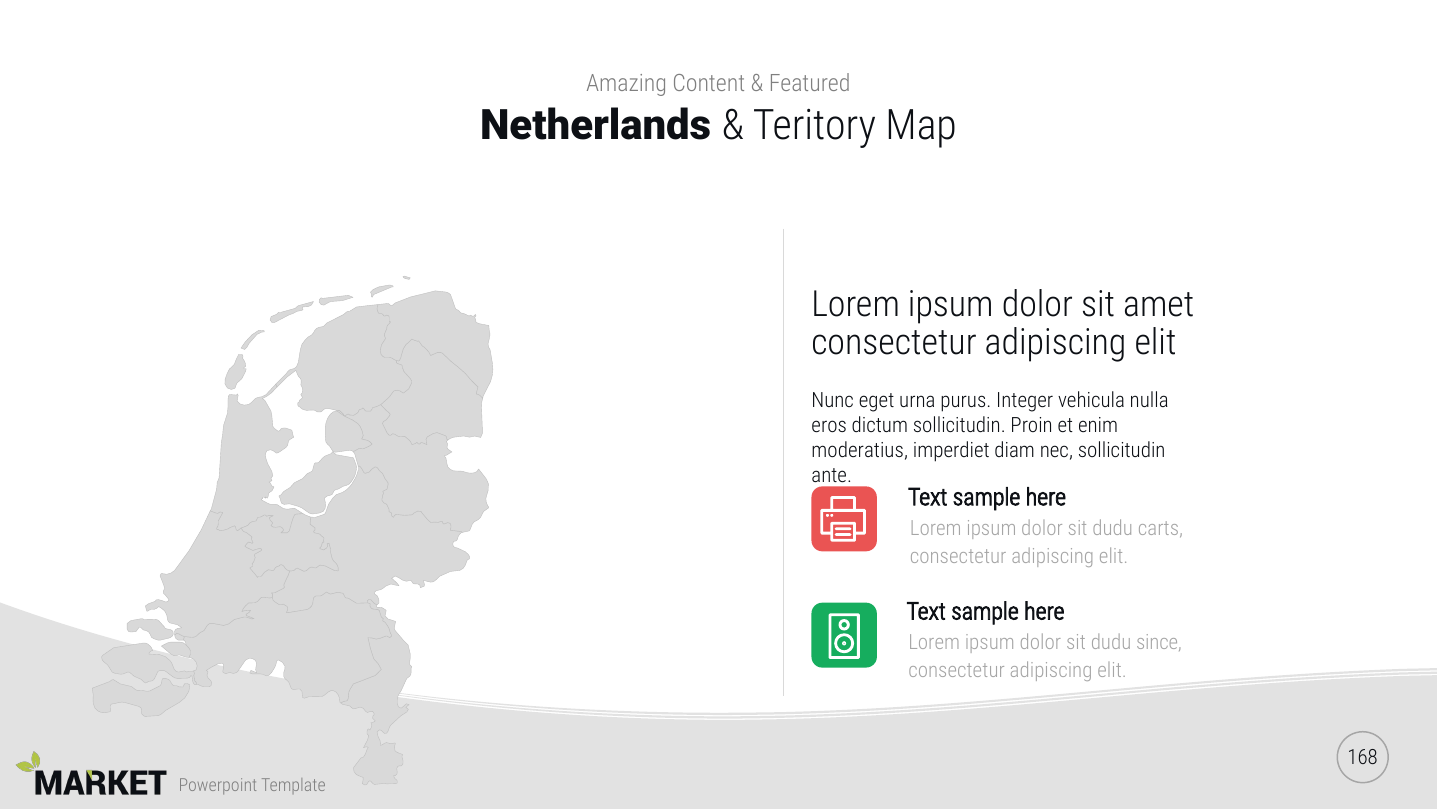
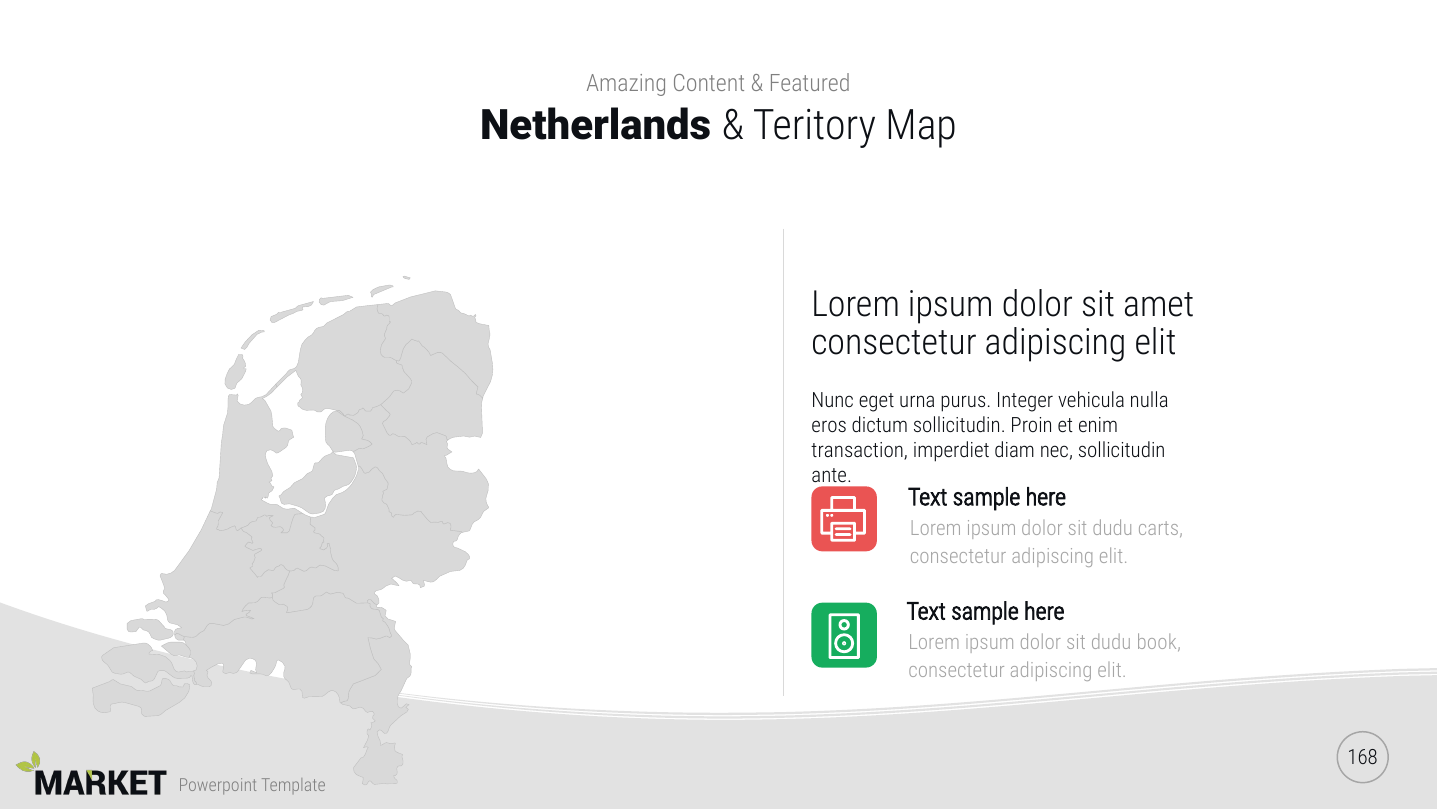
moderatius: moderatius -> transaction
since: since -> book
